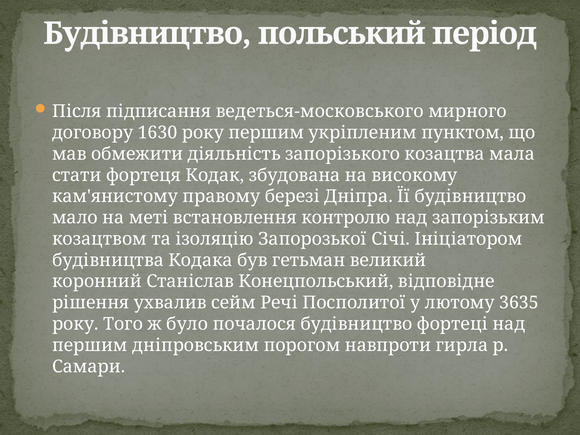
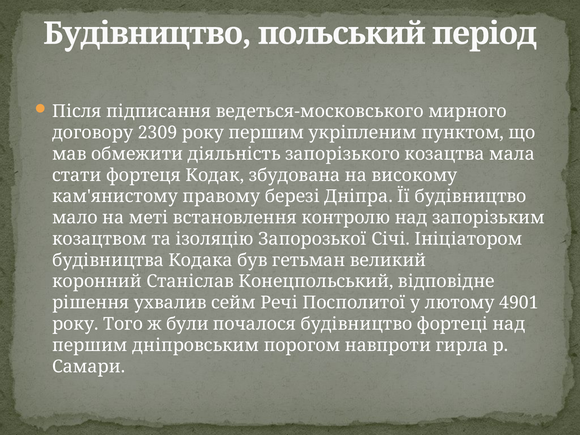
1630: 1630 -> 2309
3635: 3635 -> 4901
було: було -> були
